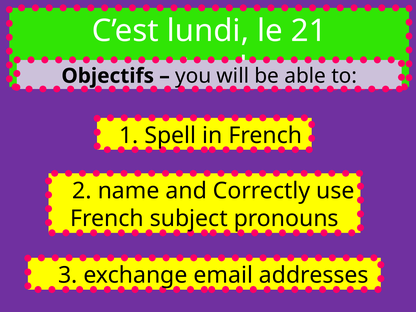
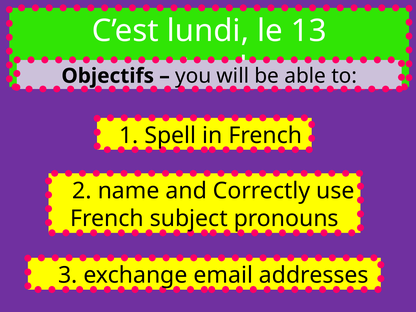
21: 21 -> 13
